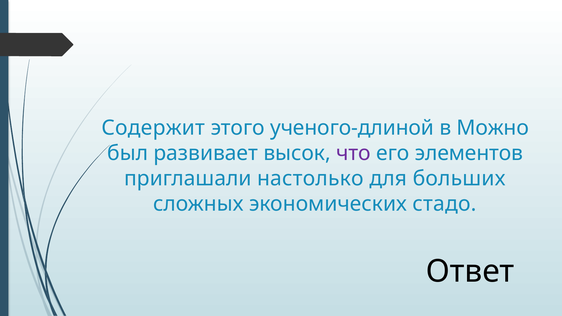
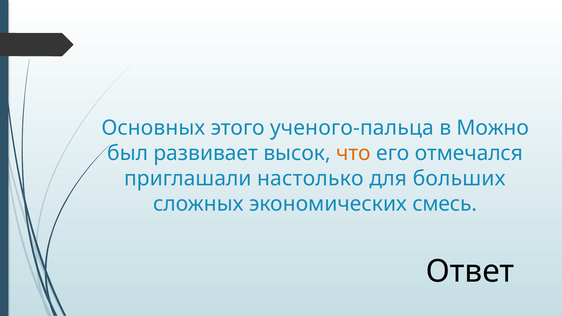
Содержит: Содержит -> Основных
ученого-длиной: ученого-длиной -> ученого-пальца
что colour: purple -> orange
элементов: элементов -> отмечался
стадо: стадо -> смесь
